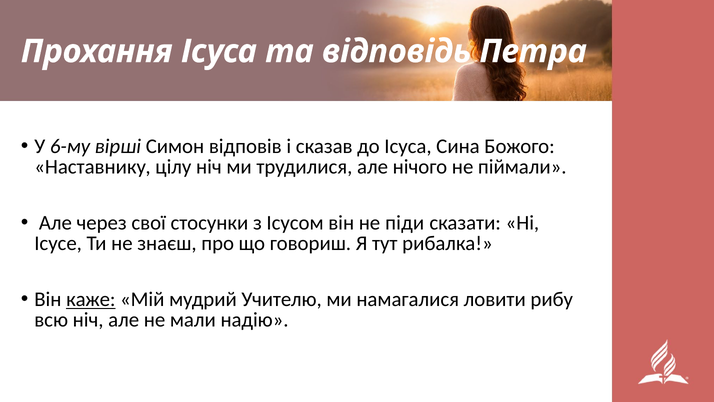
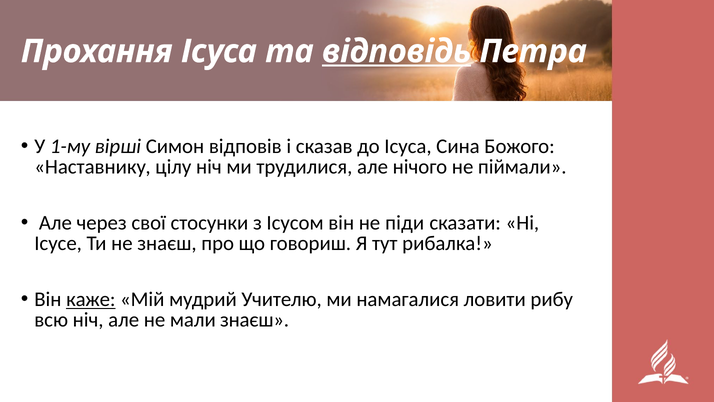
відповідь underline: none -> present
6-му: 6-му -> 1-му
мали надію: надію -> знаєш
